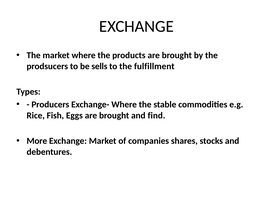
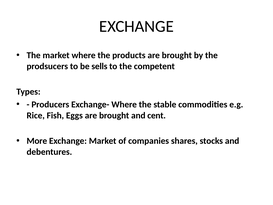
fulfillment: fulfillment -> competent
find: find -> cent
